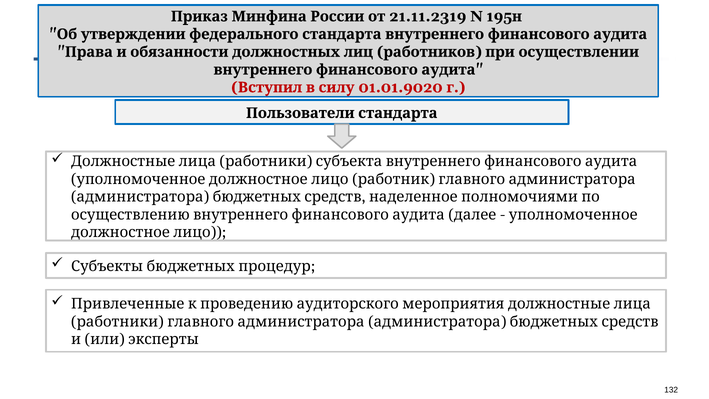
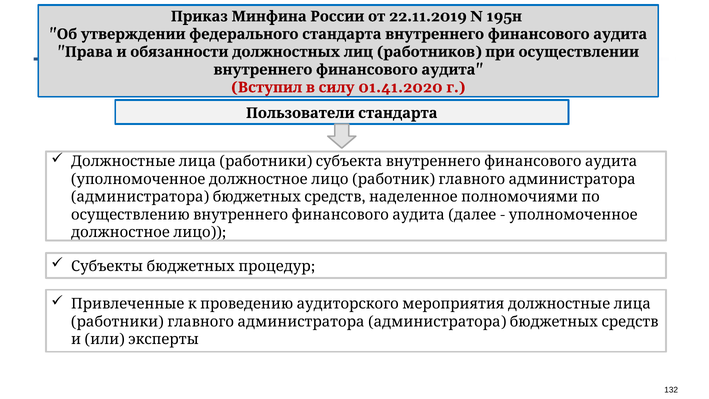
21.11.2319: 21.11.2319 -> 22.11.2019
01.01.9020: 01.01.9020 -> 01.41.2020
